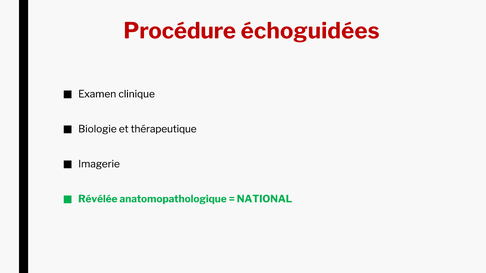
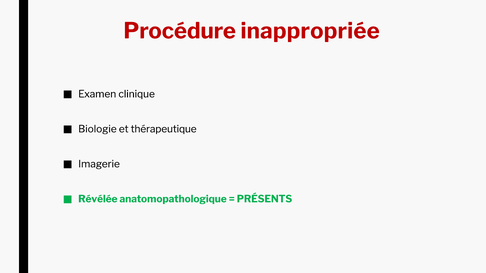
échoguidées: échoguidées -> inappropriée
NATIONAL: NATIONAL -> PRÉSENTS
